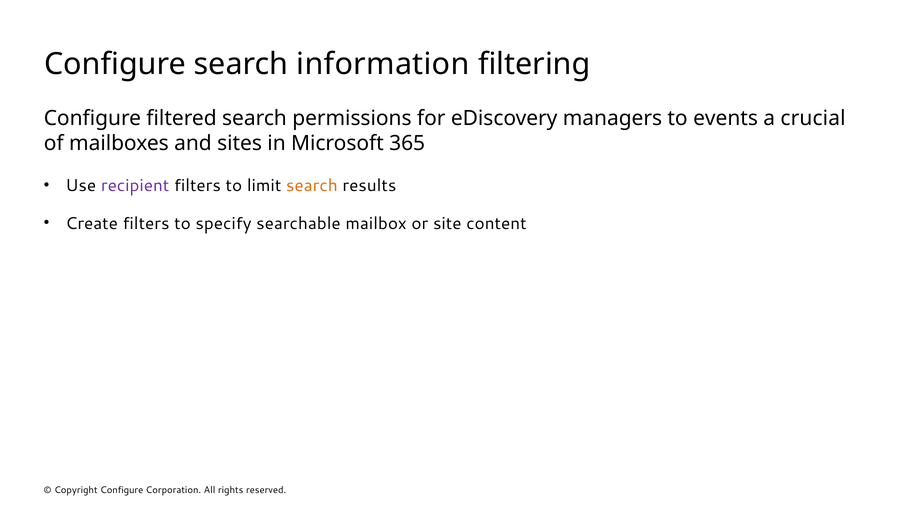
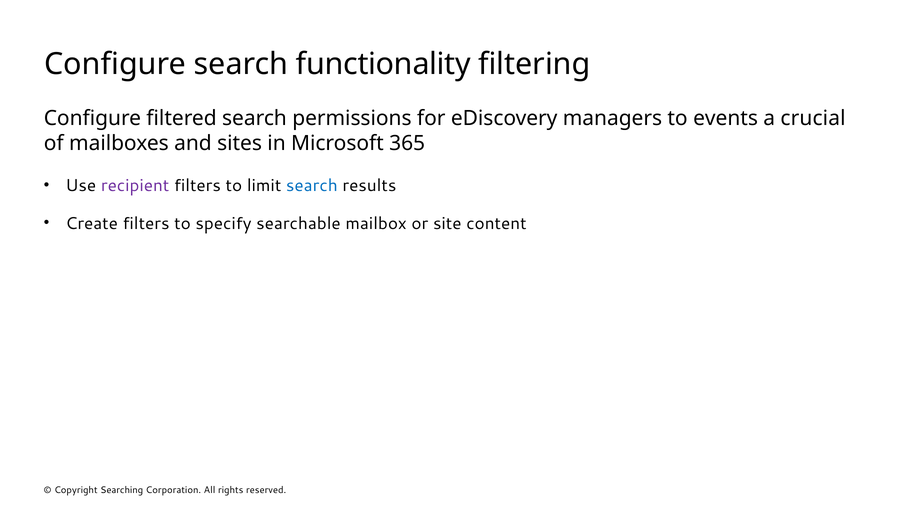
information: information -> functionality
search at (312, 185) colour: orange -> blue
Configure at (122, 490): Configure -> Searching
